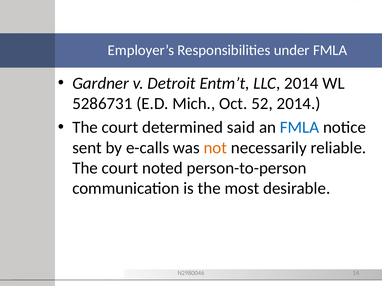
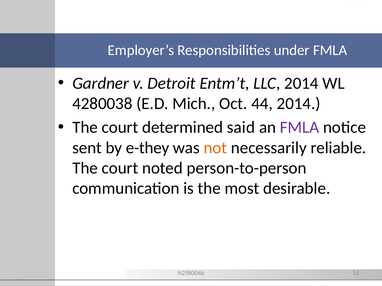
5286731: 5286731 -> 4280038
52: 52 -> 44
FMLA at (300, 128) colour: blue -> purple
e-calls: e-calls -> e-they
